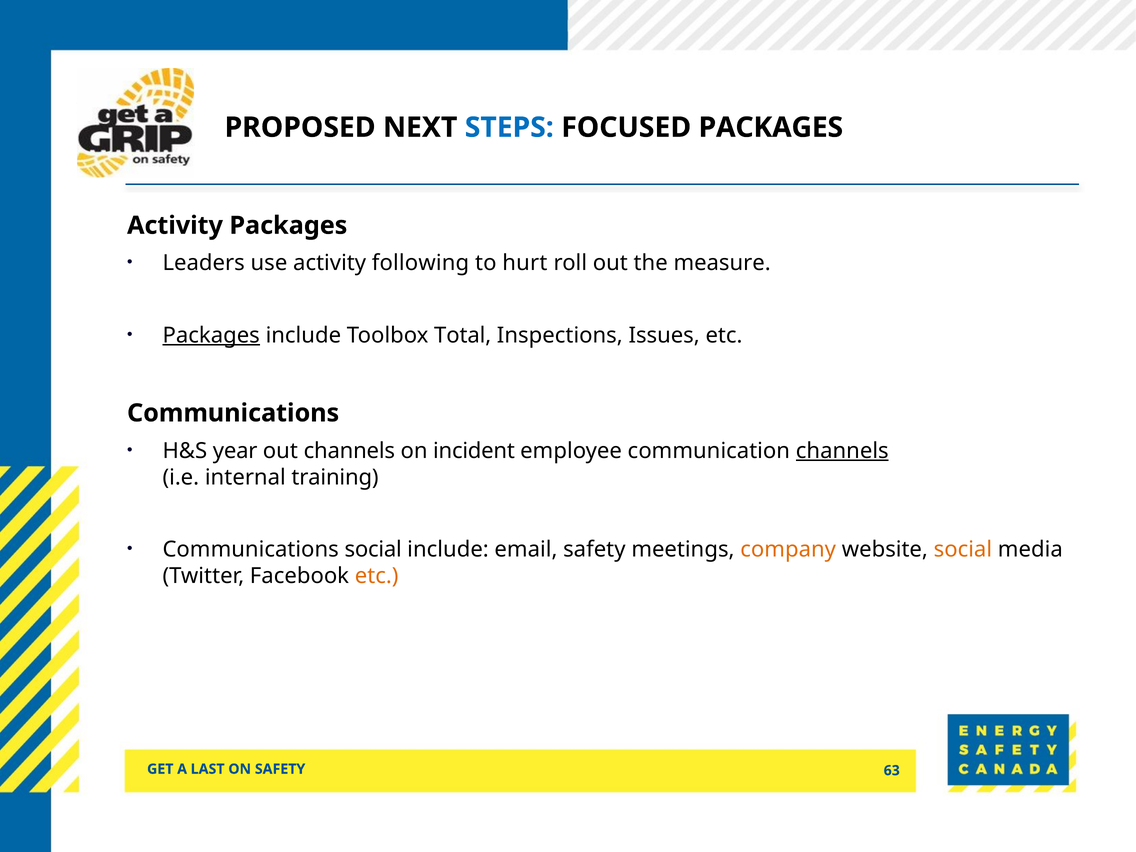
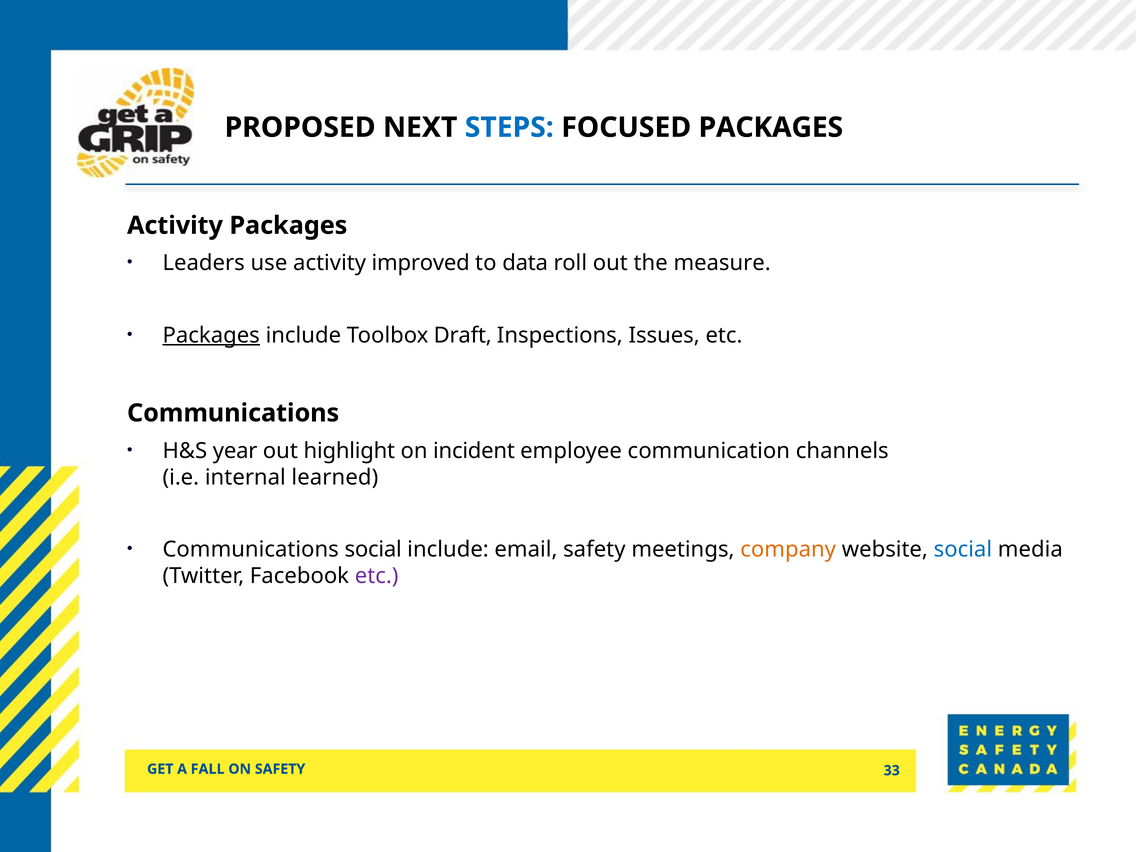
following: following -> improved
hurt: hurt -> data
Total: Total -> Draft
out channels: channels -> highlight
channels at (842, 451) underline: present -> none
training: training -> learned
social at (963, 549) colour: orange -> blue
etc at (377, 576) colour: orange -> purple
LAST: LAST -> FALL
63: 63 -> 33
